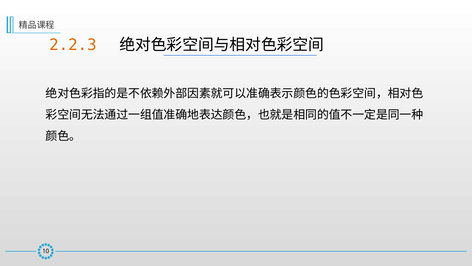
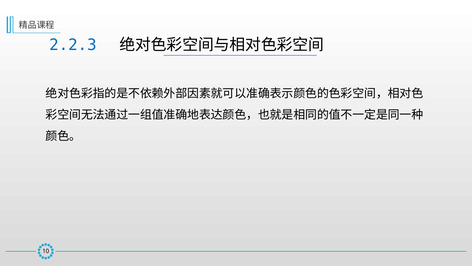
2.2.3 colour: orange -> blue
